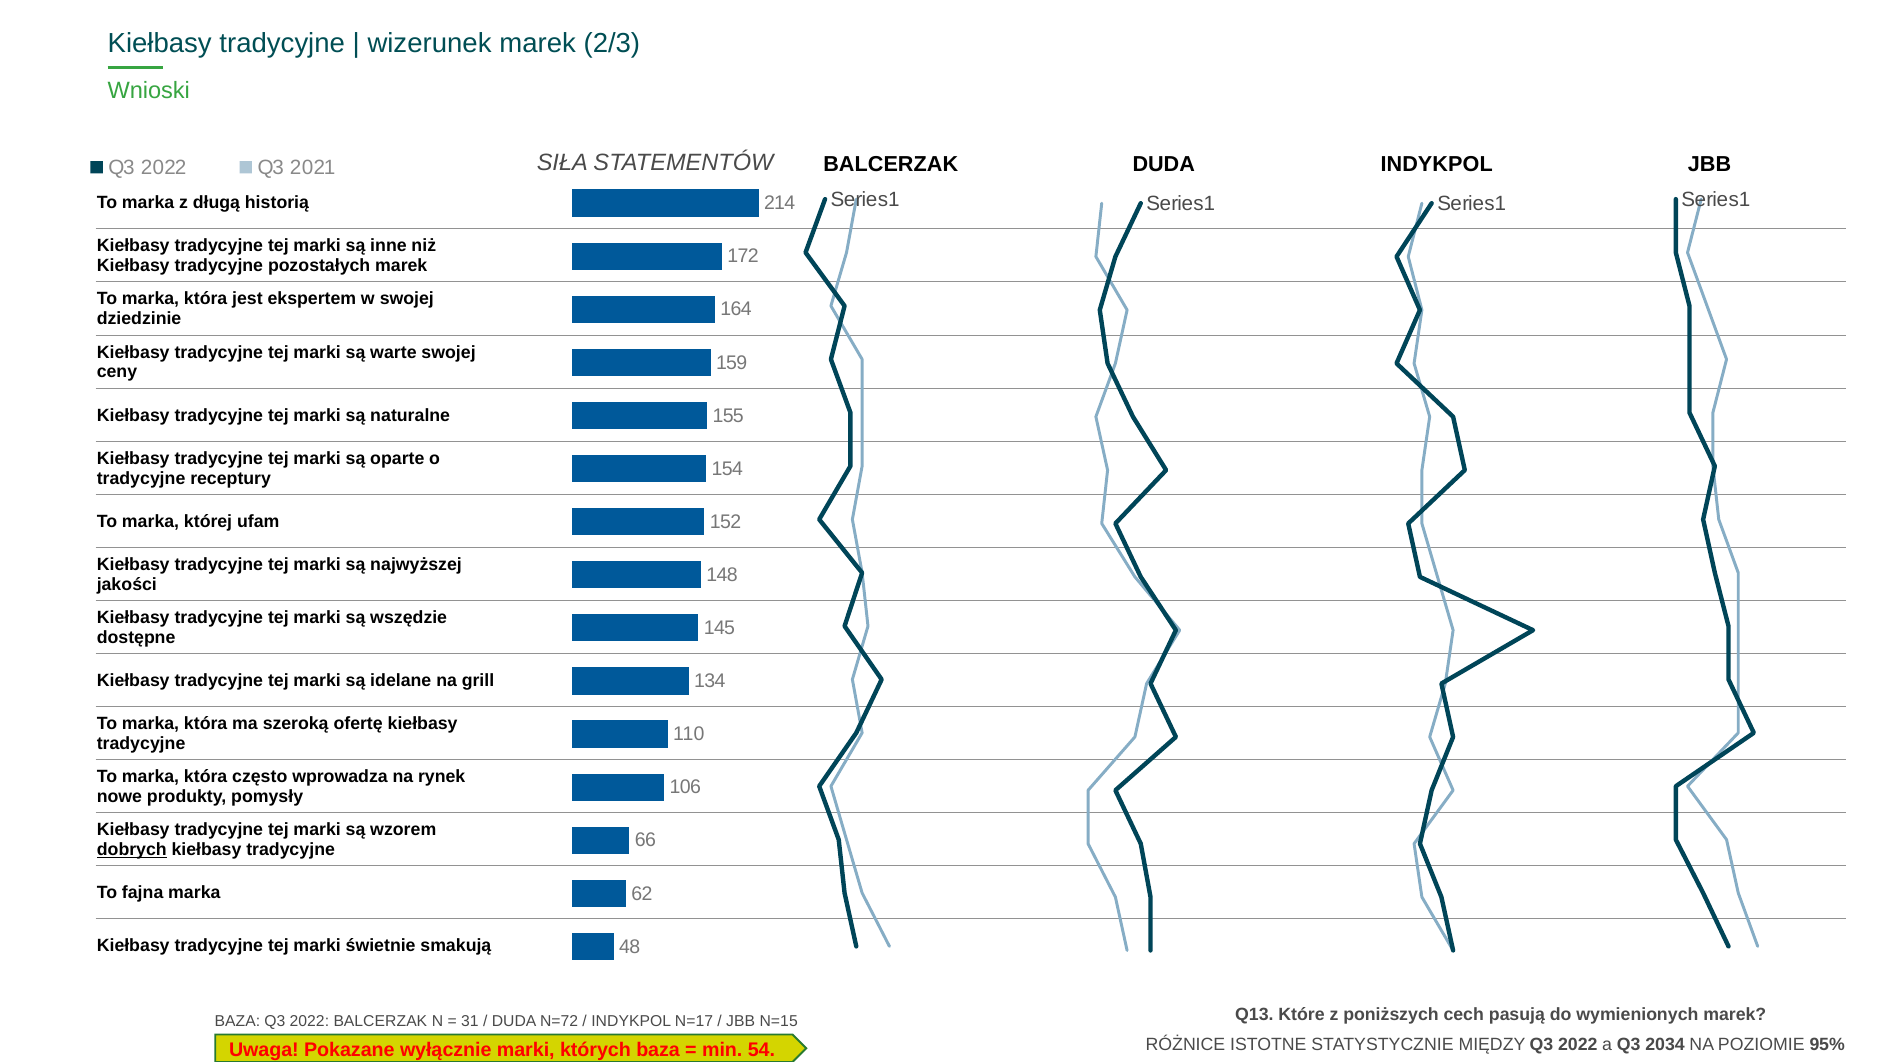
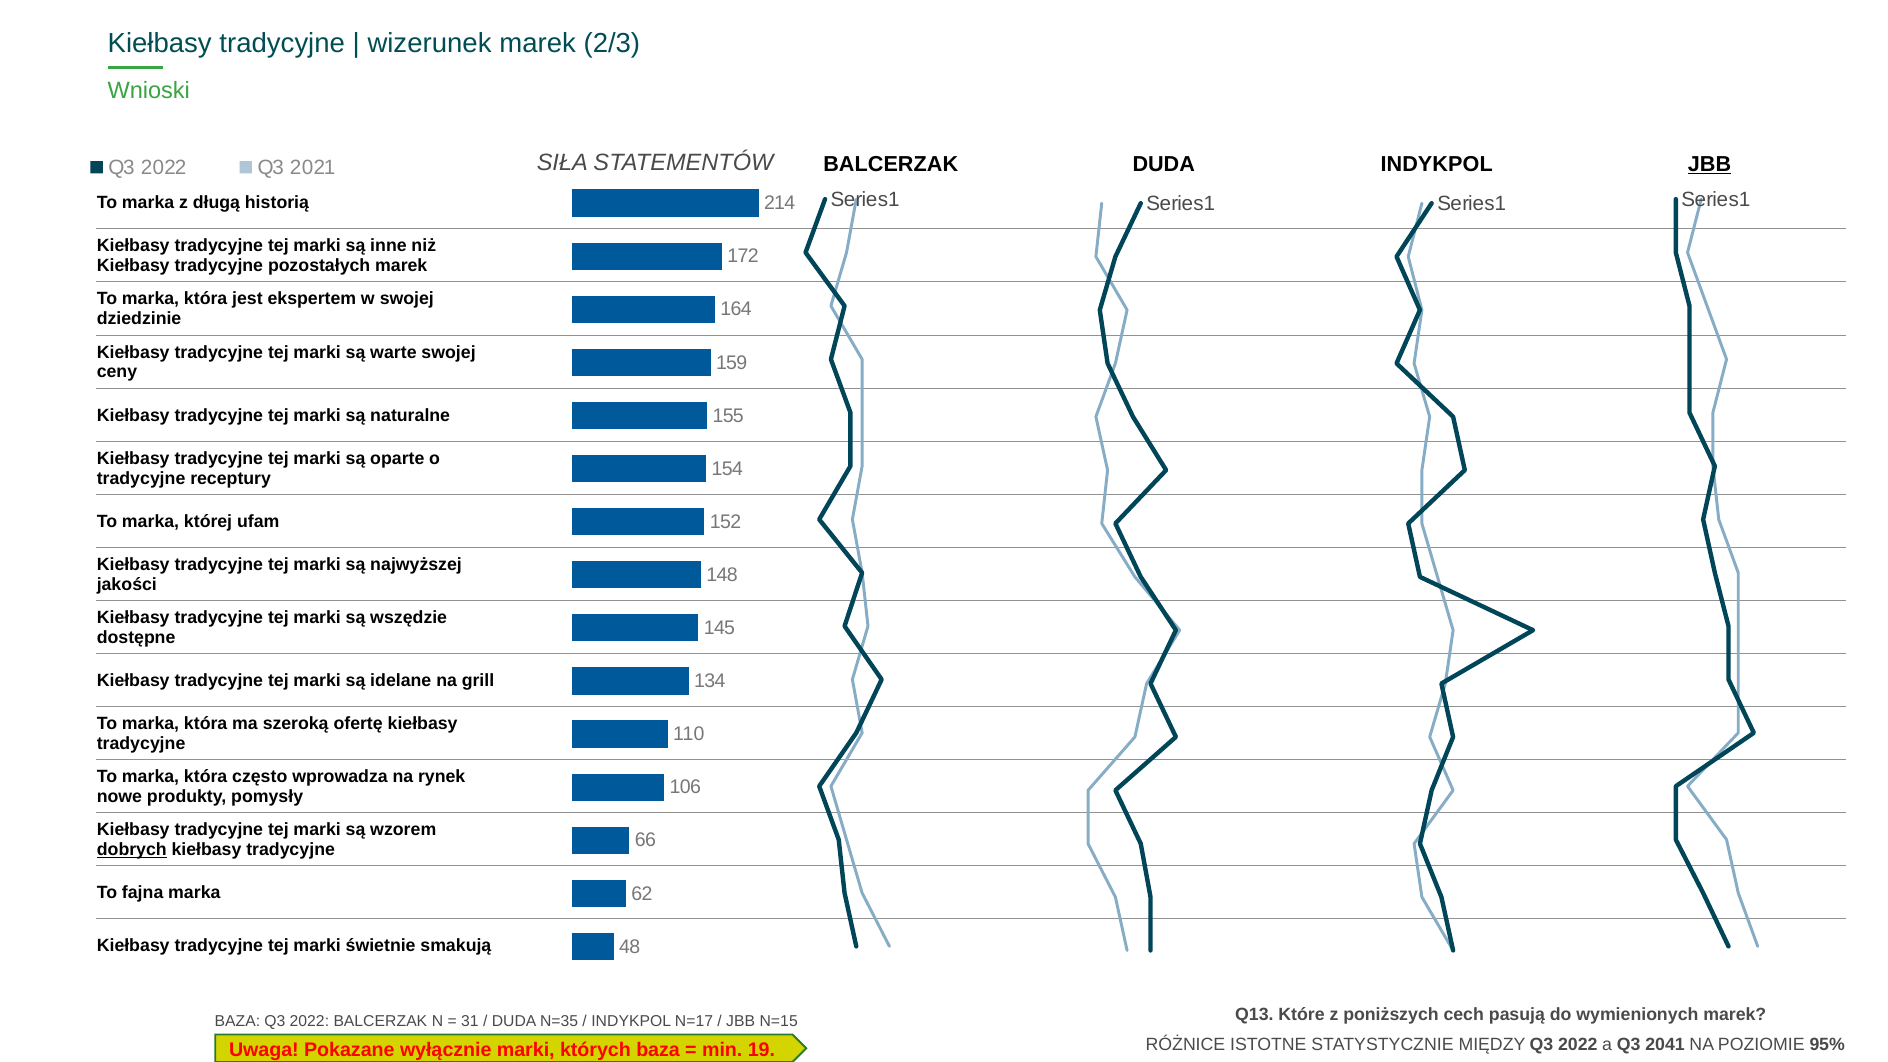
JBB at (1710, 164) underline: none -> present
N=72: N=72 -> N=35
2034: 2034 -> 2041
54: 54 -> 19
